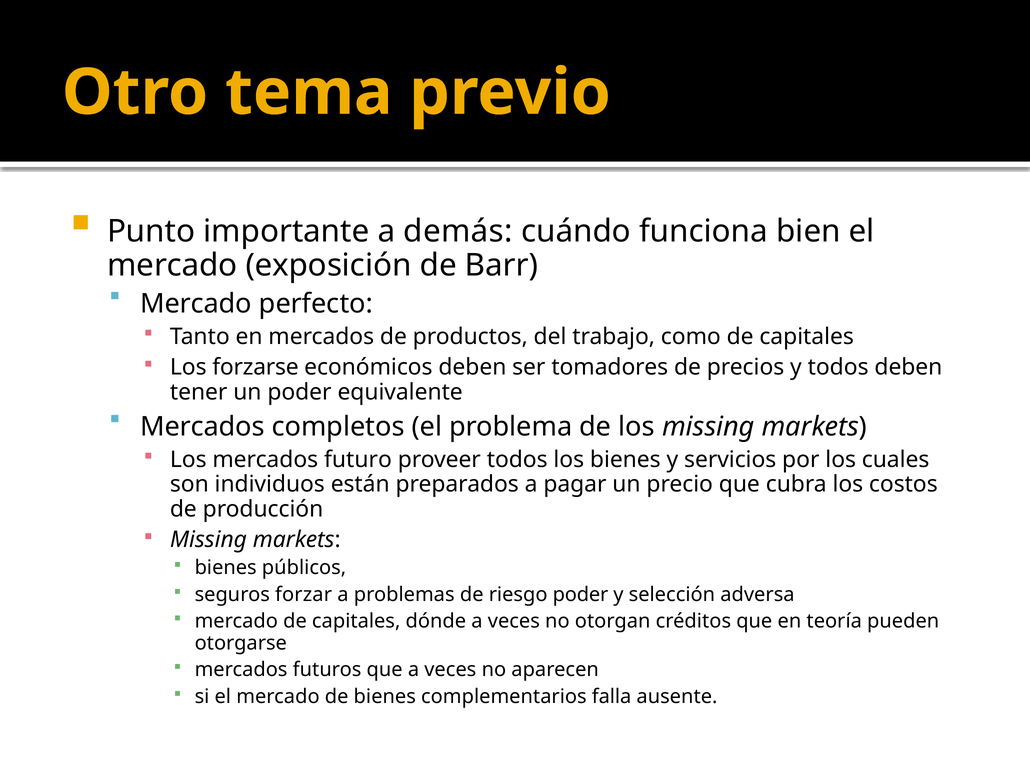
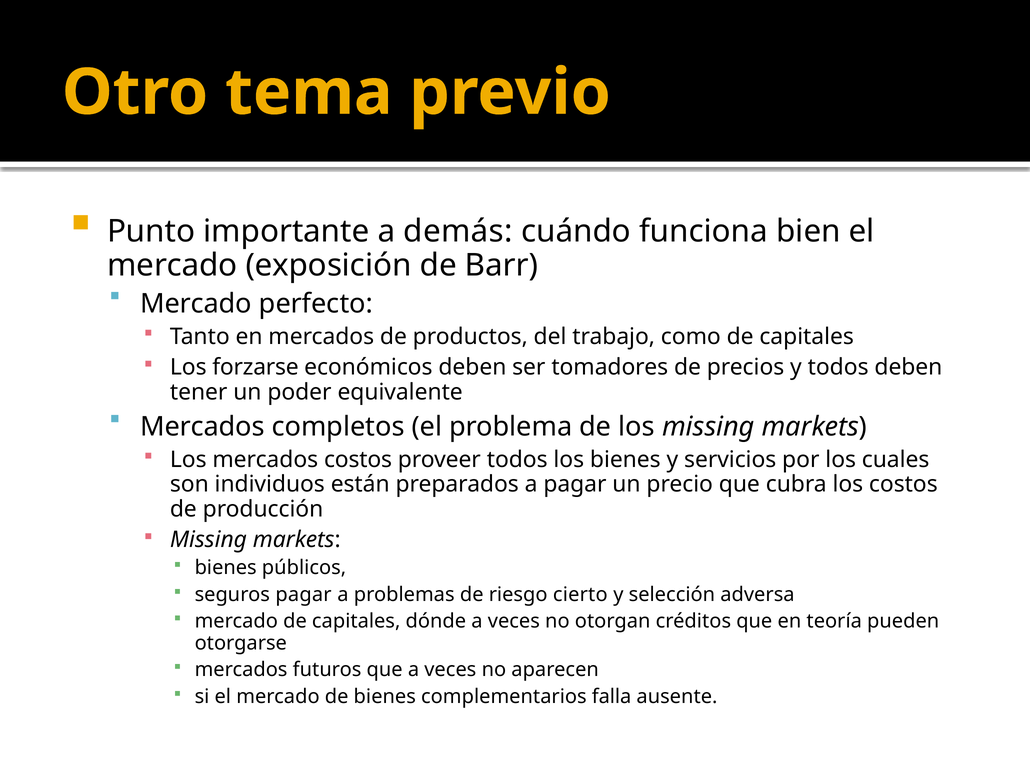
mercados futuro: futuro -> costos
seguros forzar: forzar -> pagar
riesgo poder: poder -> cierto
